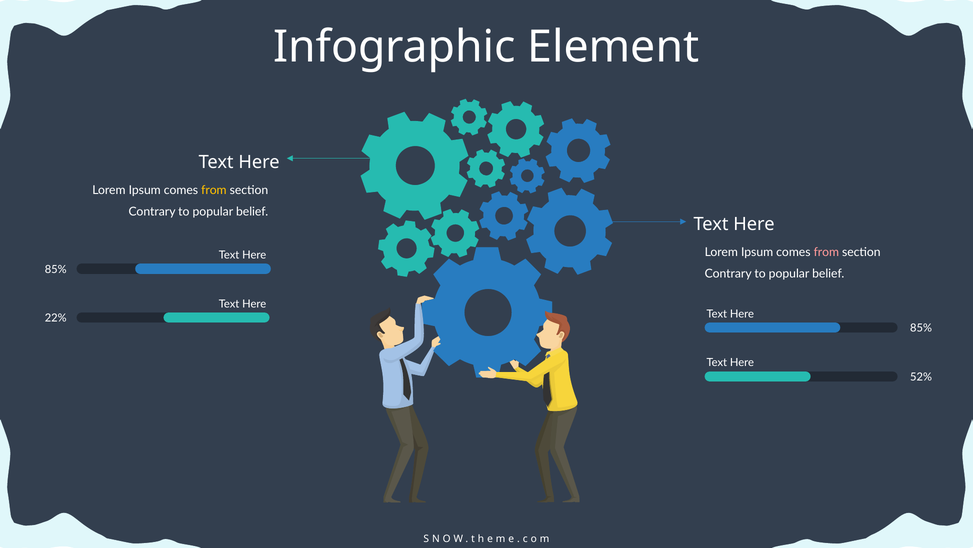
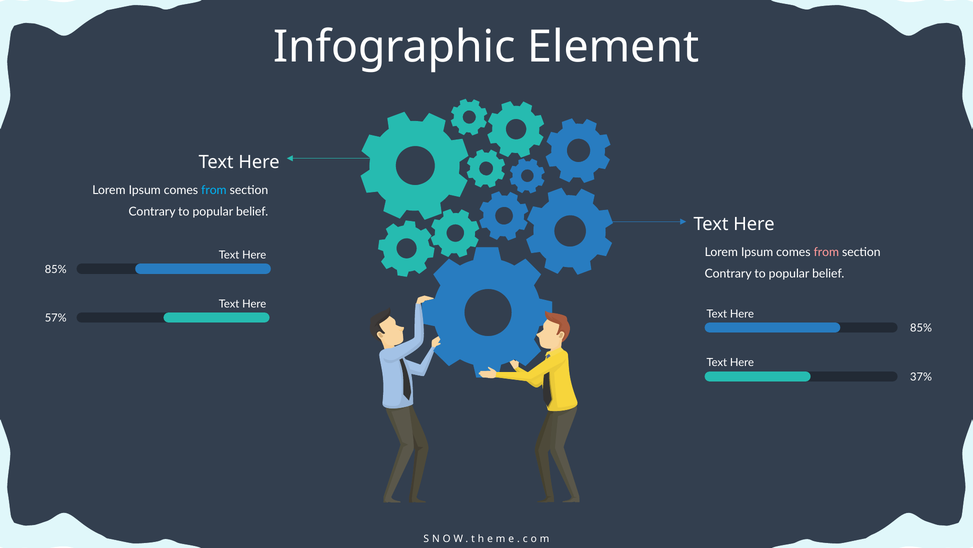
from at (214, 190) colour: yellow -> light blue
22%: 22% -> 57%
52%: 52% -> 37%
